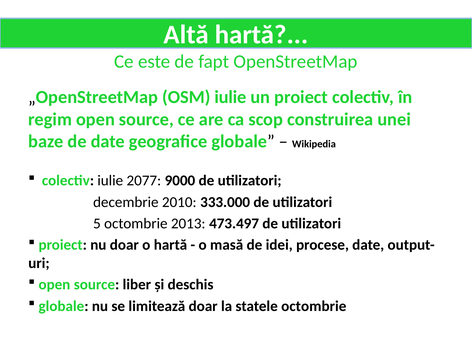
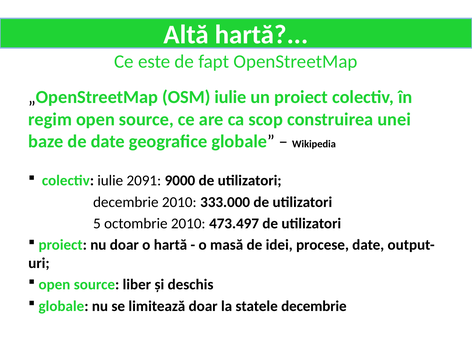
2077: 2077 -> 2091
octombrie 2013: 2013 -> 2010
statele octombrie: octombrie -> decembrie
